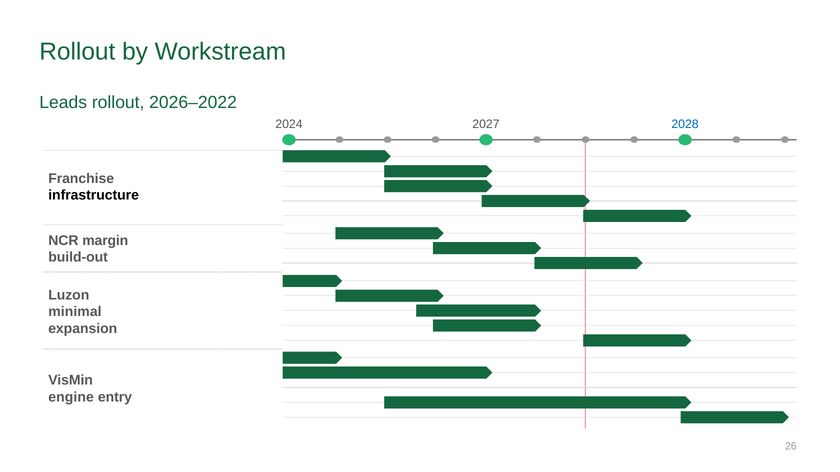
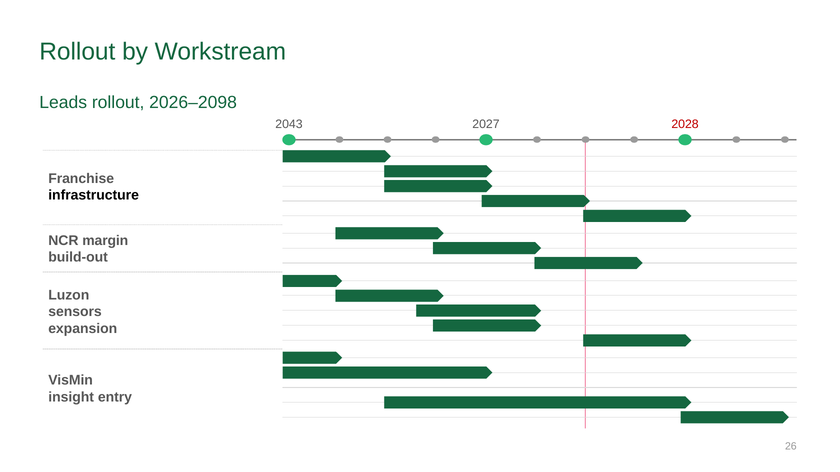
2026–2022: 2026–2022 -> 2026–2098
2024: 2024 -> 2043
2028 colour: blue -> red
minimal: minimal -> sensors
engine: engine -> insight
